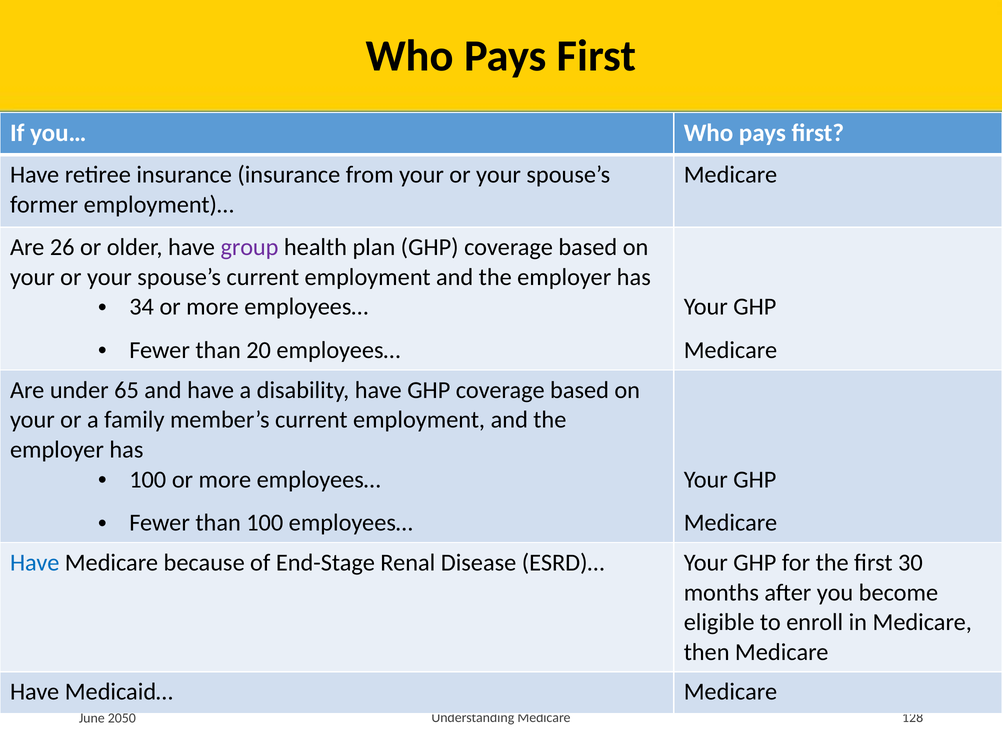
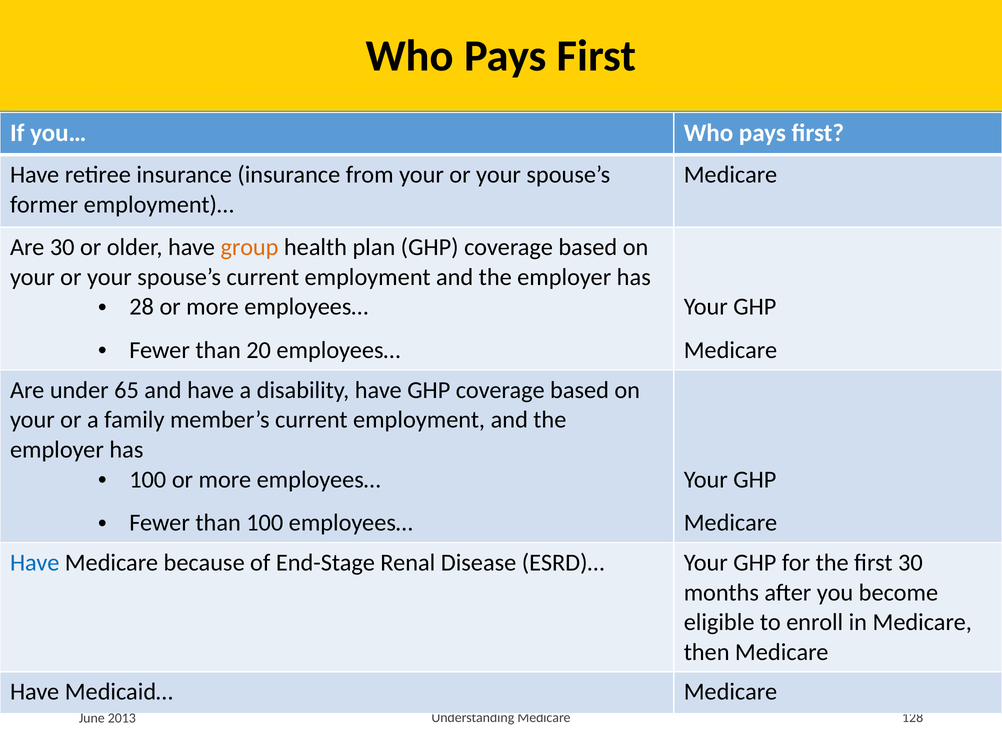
Are 26: 26 -> 30
group colour: purple -> orange
34: 34 -> 28
2050: 2050 -> 2013
